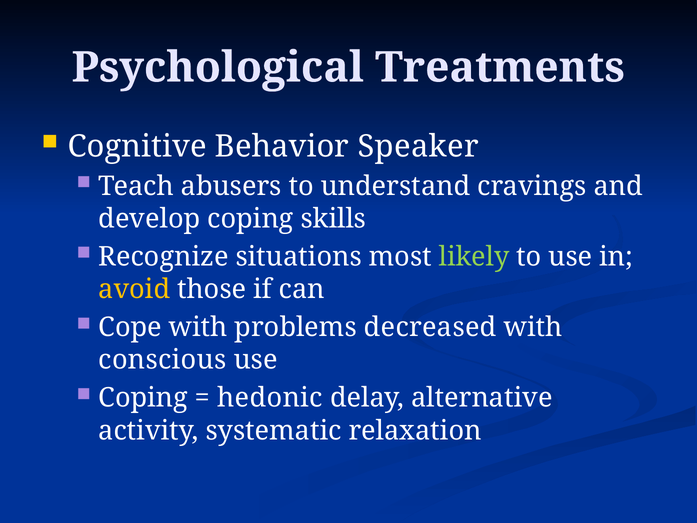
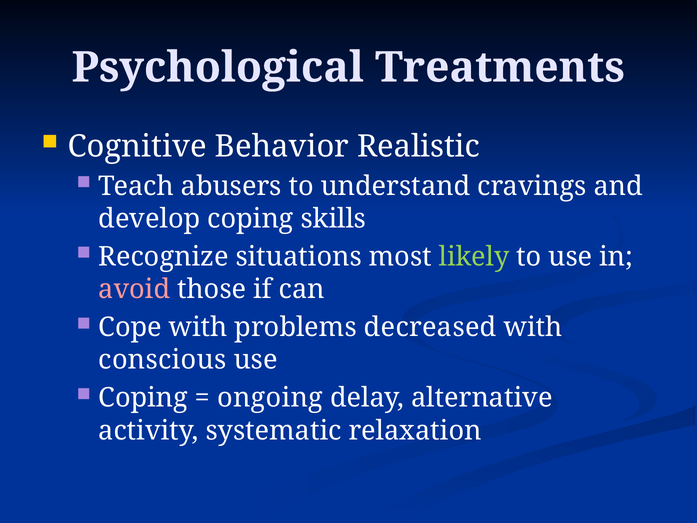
Speaker: Speaker -> Realistic
avoid colour: yellow -> pink
hedonic: hedonic -> ongoing
